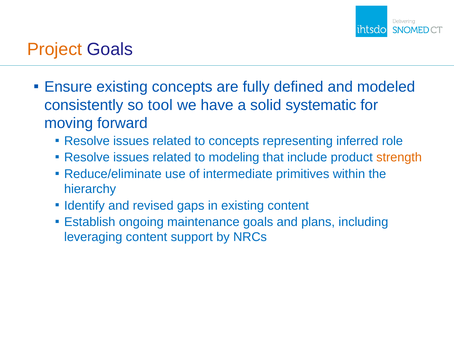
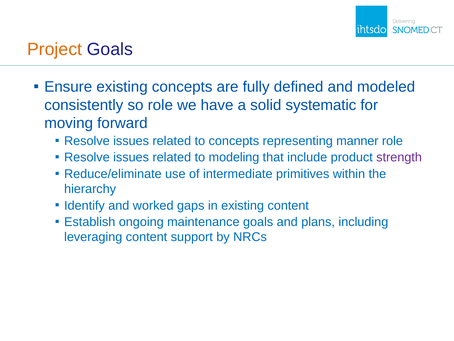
so tool: tool -> role
inferred: inferred -> manner
strength colour: orange -> purple
revised: revised -> worked
